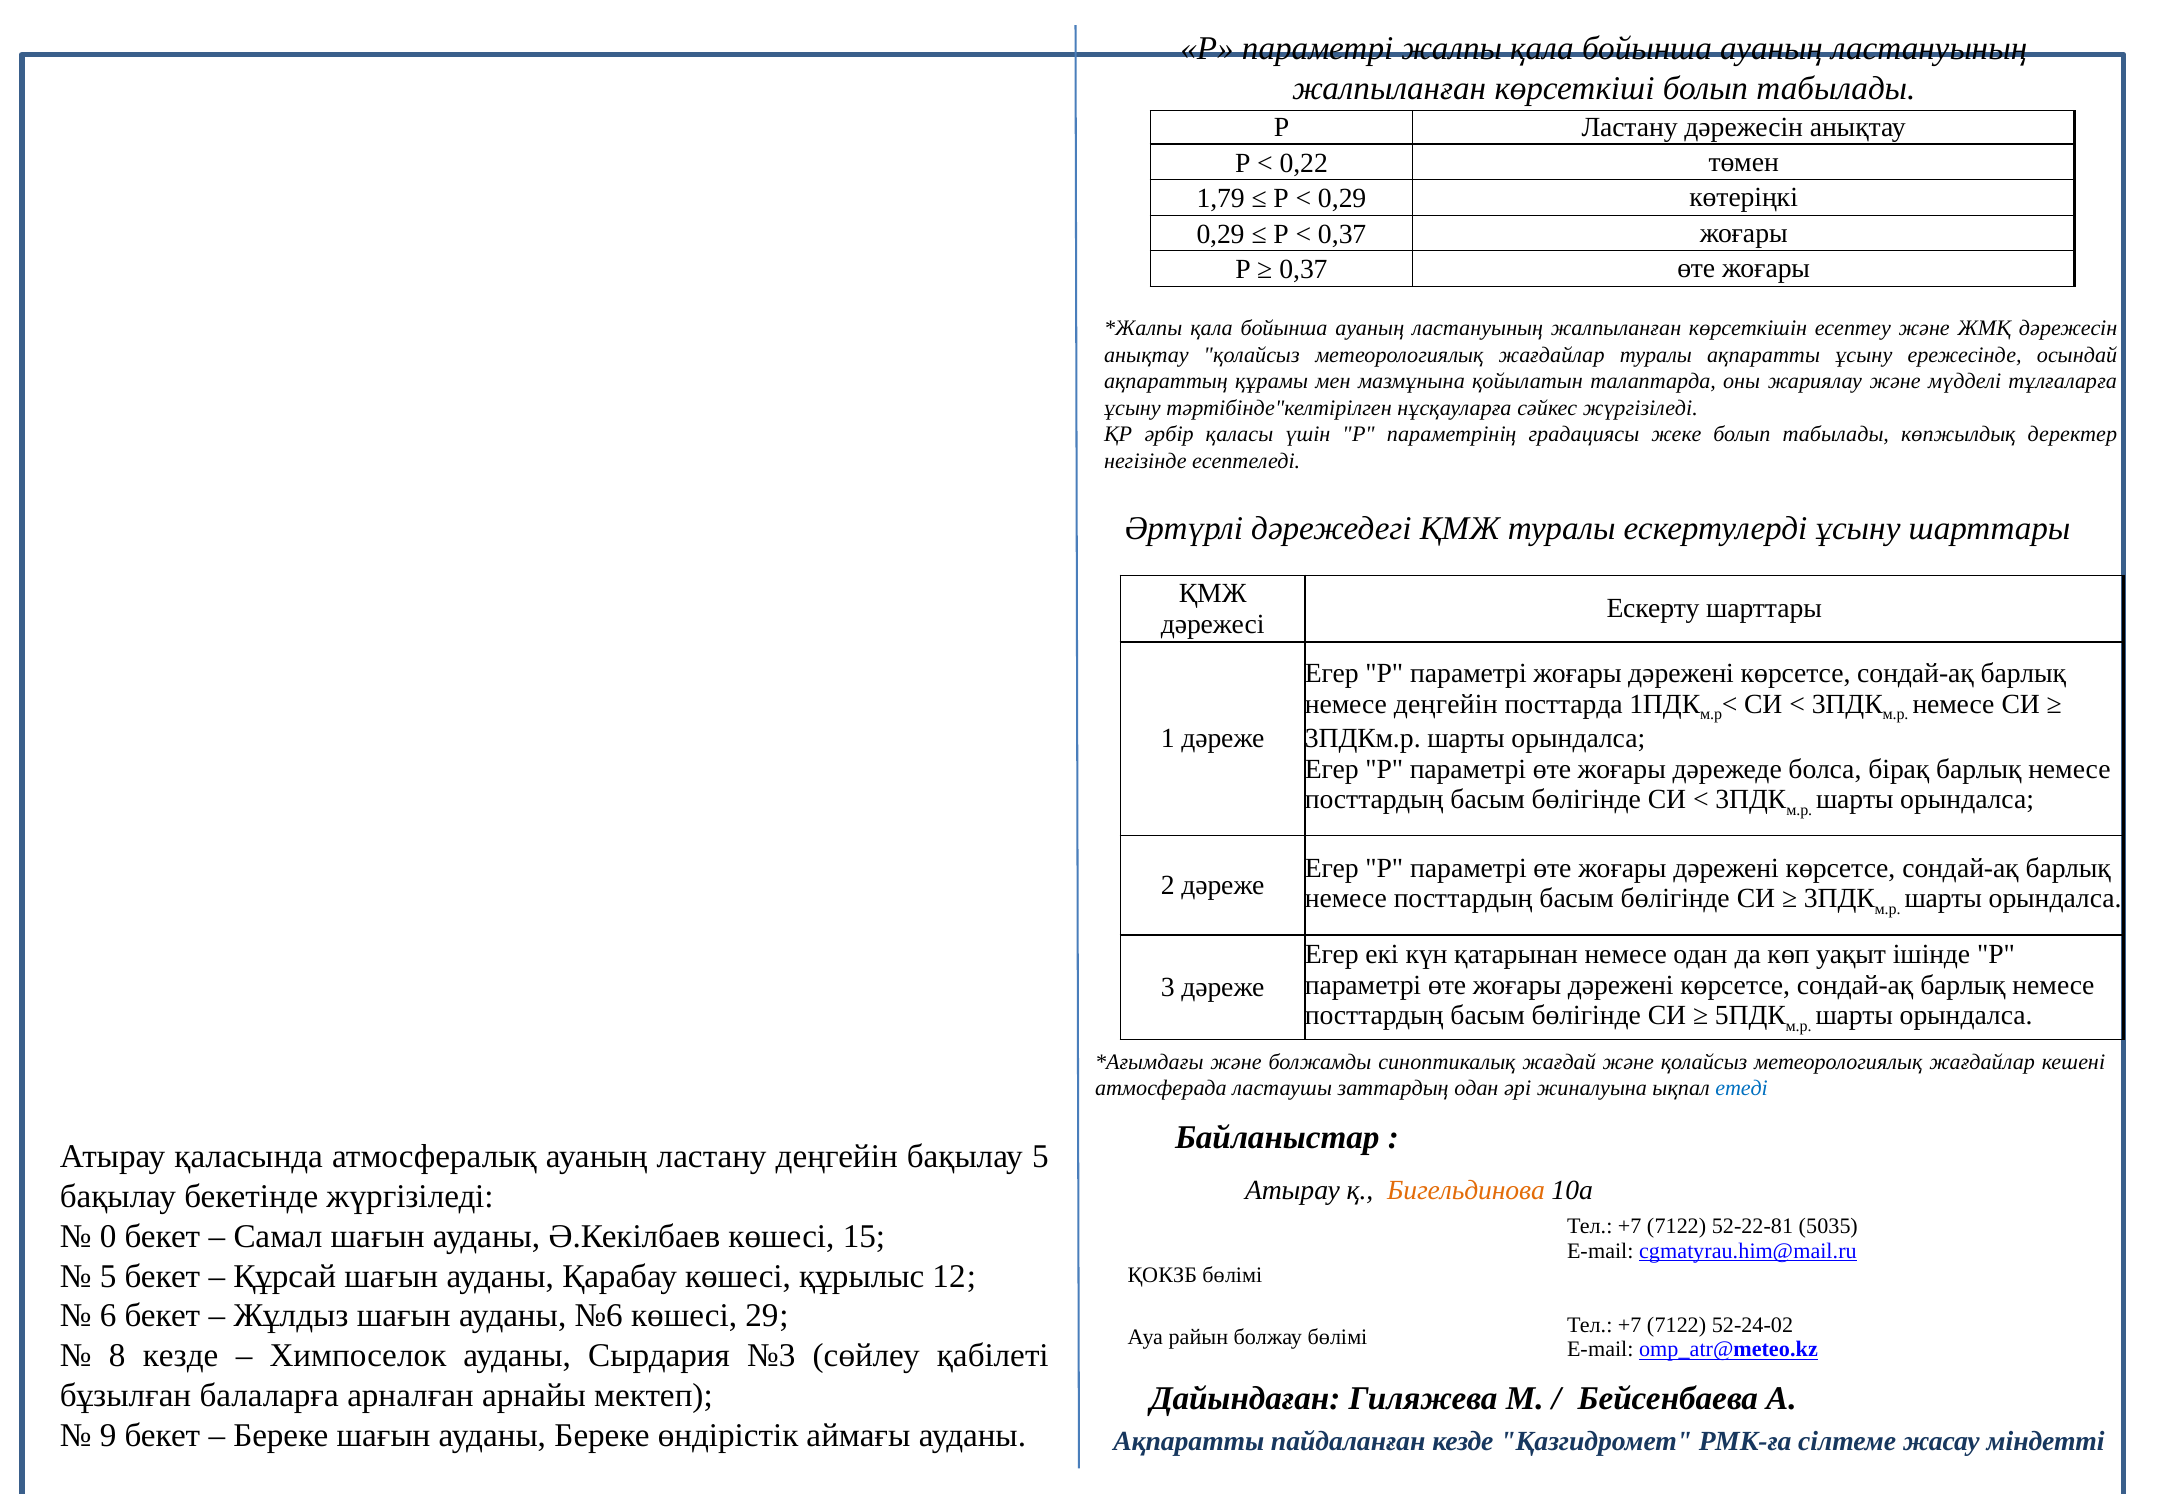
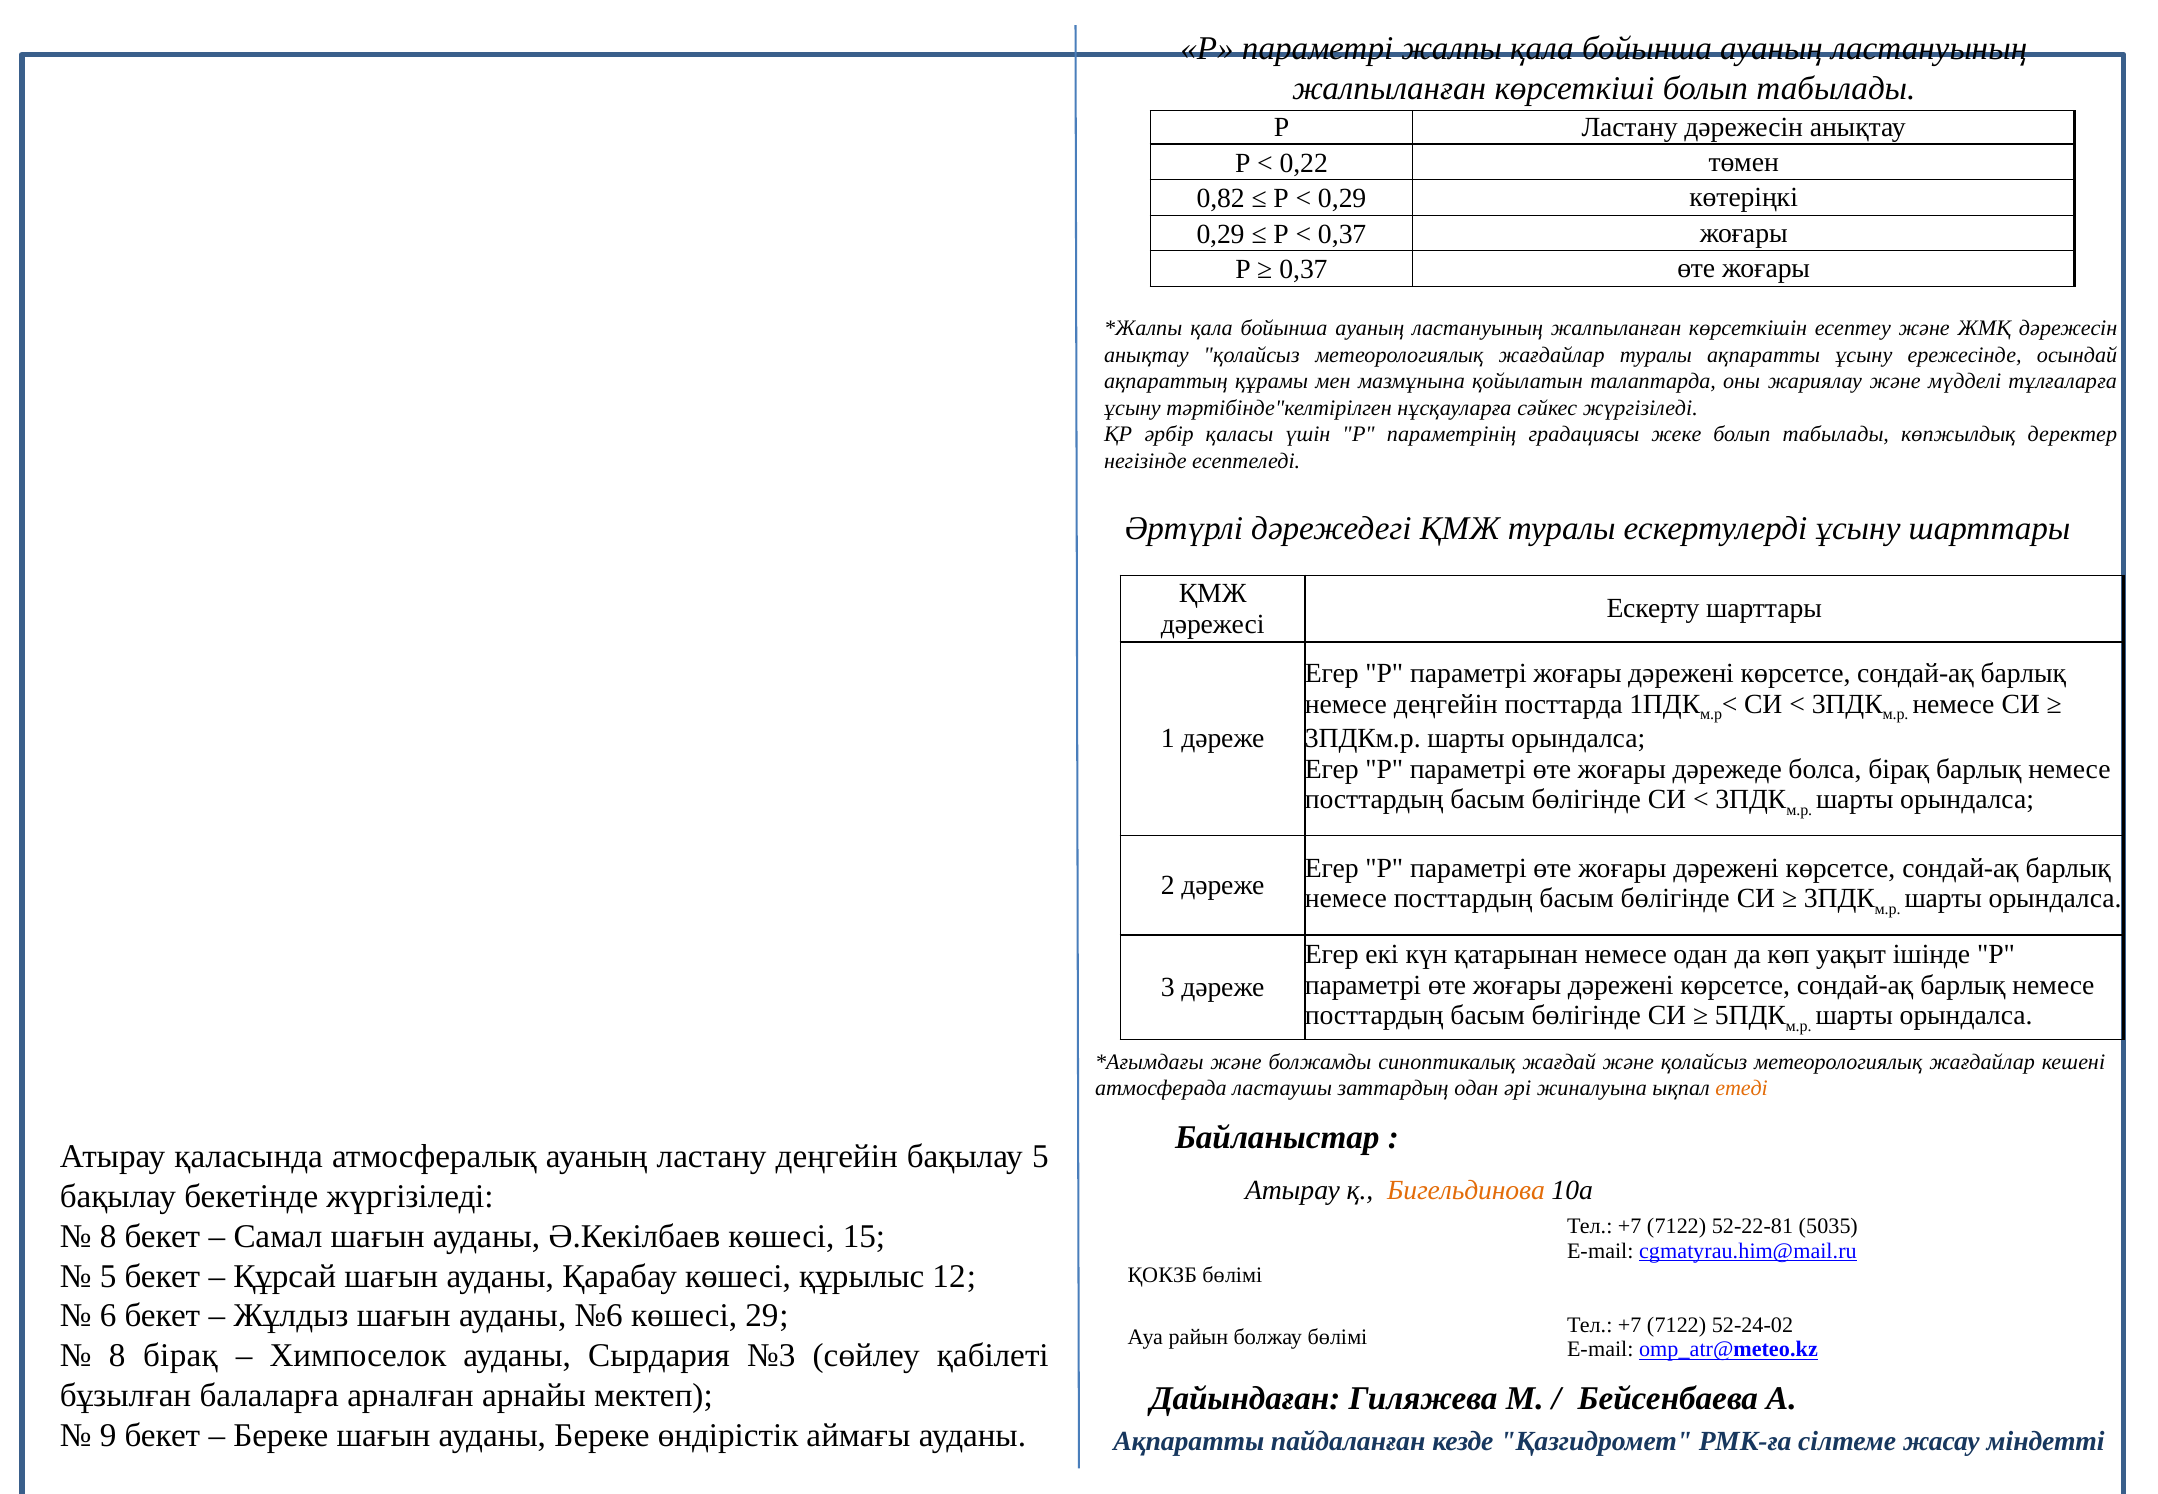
1,79: 1,79 -> 0,82
етеді colour: blue -> orange
0 at (108, 1236): 0 -> 8
8 кезде: кезде -> бірақ
